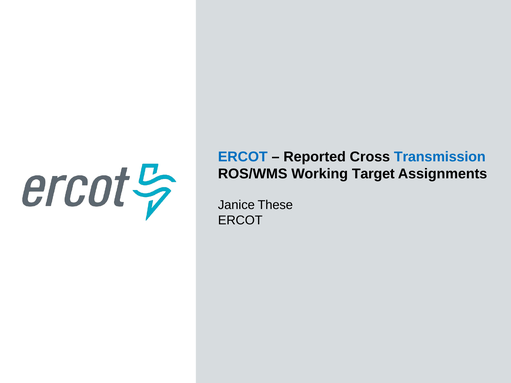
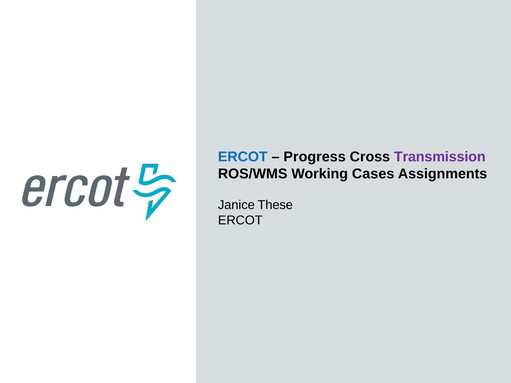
Reported: Reported -> Progress
Transmission colour: blue -> purple
Target: Target -> Cases
